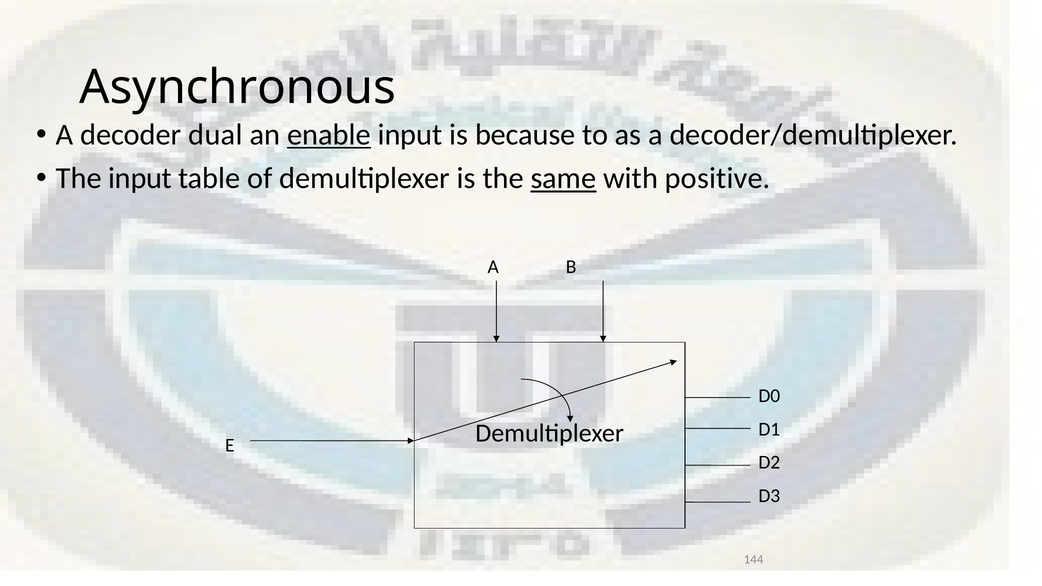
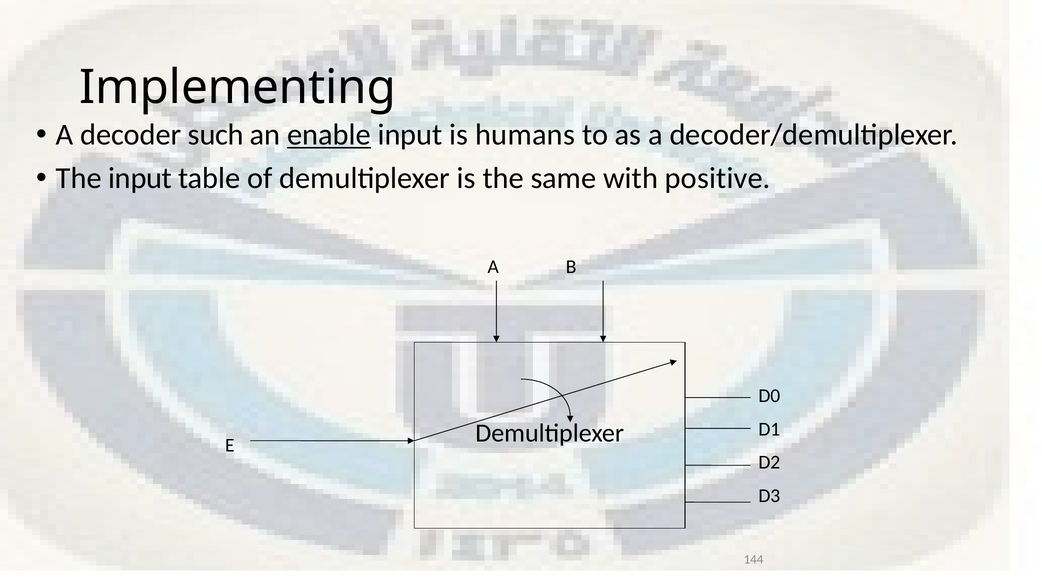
Asynchronous: Asynchronous -> Implementing
dual: dual -> such
because: because -> humans
same underline: present -> none
